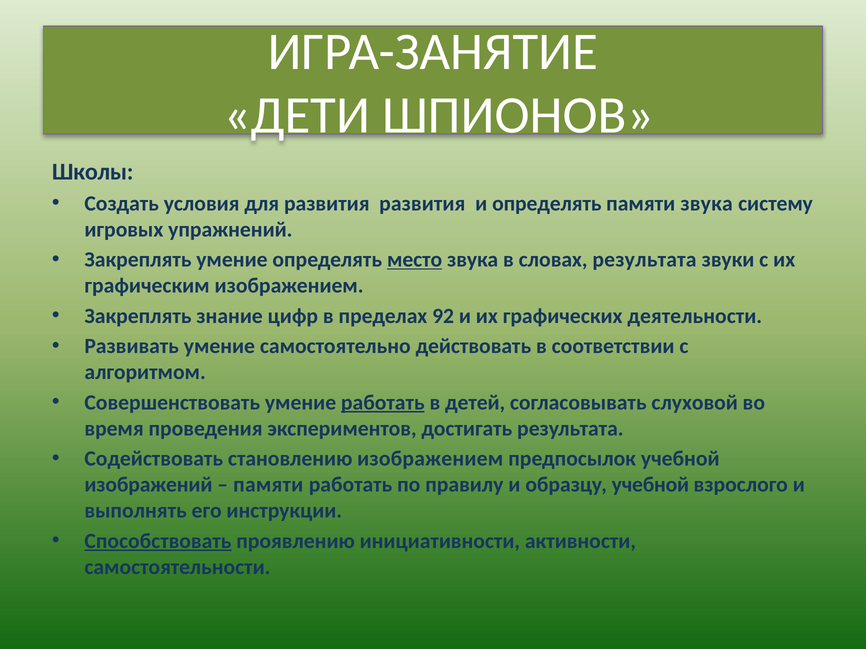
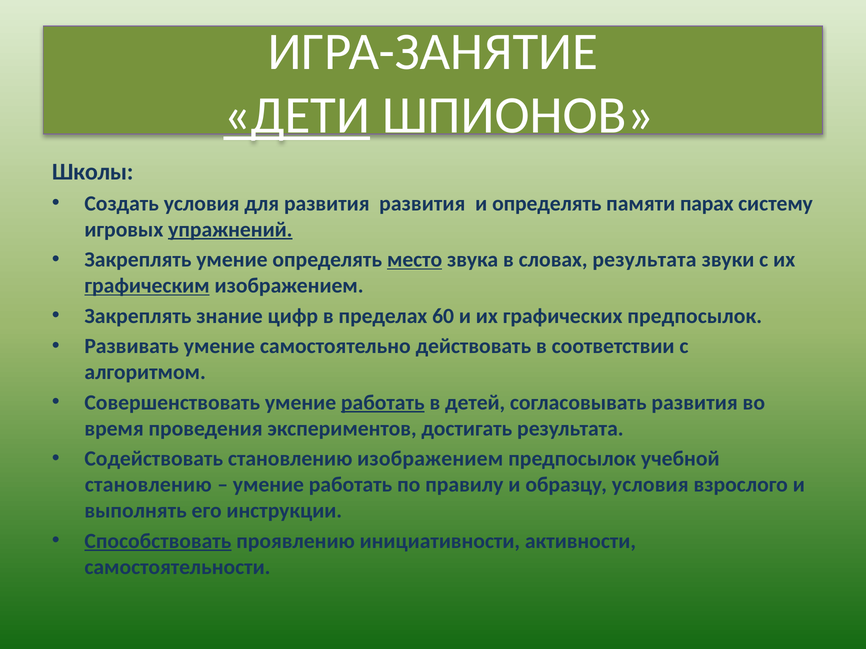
ДЕТИ underline: none -> present
памяти звука: звука -> парах
упражнений underline: none -> present
графическим underline: none -> present
92: 92 -> 60
графических деятельности: деятельности -> предпосылок
согласовывать слуховой: слуховой -> развития
изображений at (148, 485): изображений -> становлению
памяти at (268, 485): памяти -> умение
образцу учебной: учебной -> условия
